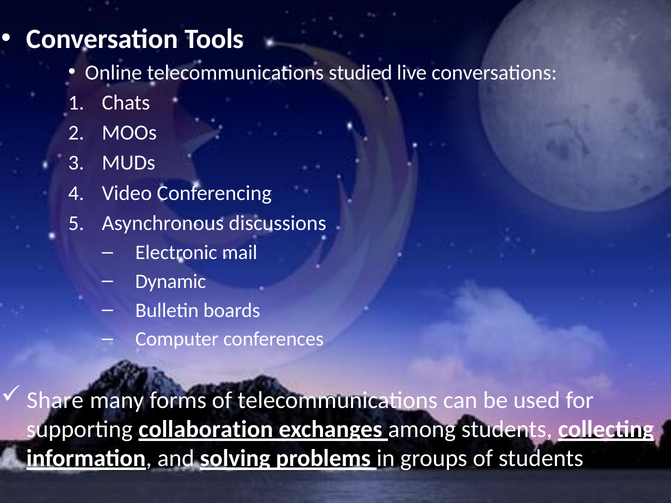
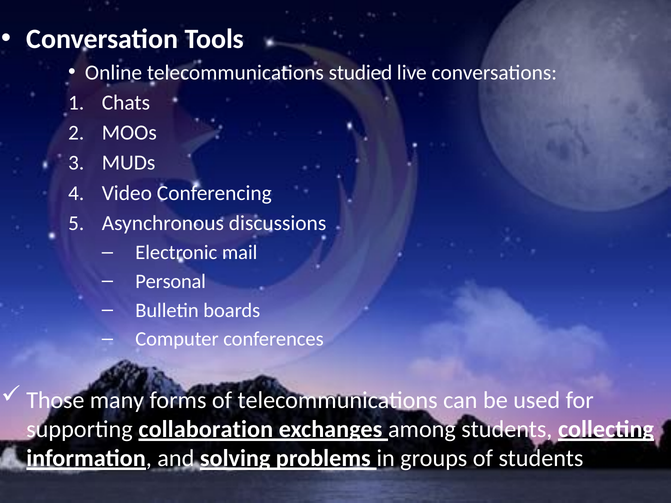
Dynamic: Dynamic -> Personal
Share: Share -> Those
